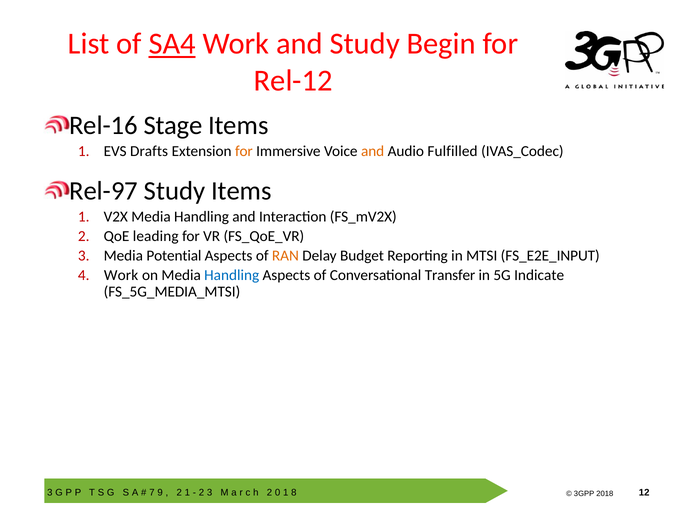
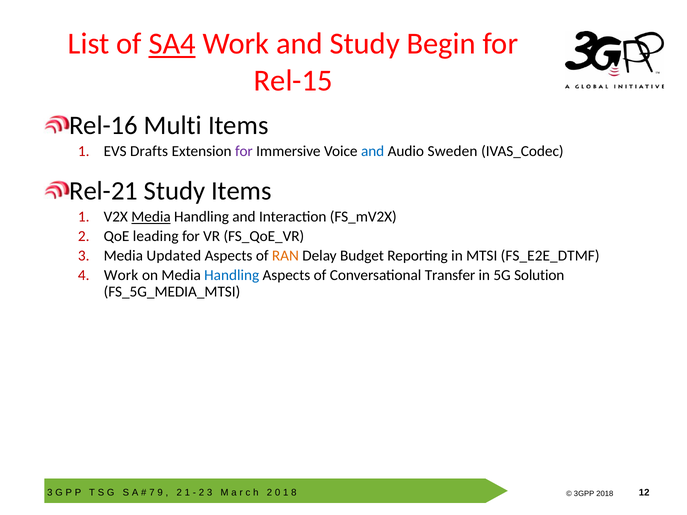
Rel-12: Rel-12 -> Rel-15
Stage: Stage -> Multi
for at (244, 151) colour: orange -> purple
and at (373, 151) colour: orange -> blue
Fulfilled: Fulfilled -> Sweden
Rel-97: Rel-97 -> Rel-21
Media at (151, 217) underline: none -> present
Potential: Potential -> Updated
FS_E2E_INPUT: FS_E2E_INPUT -> FS_E2E_DTMF
Indicate: Indicate -> Solution
